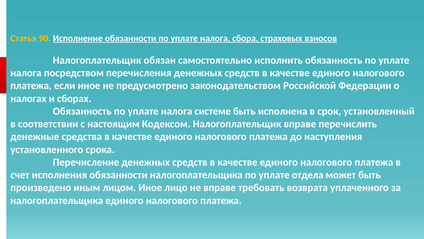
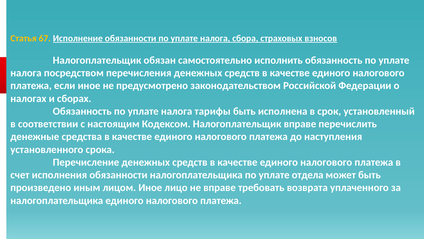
90: 90 -> 67
системе: системе -> тарифы
